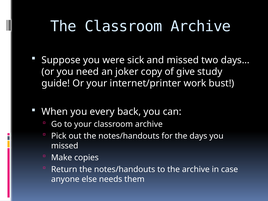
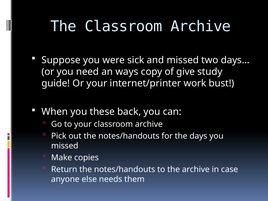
joker: joker -> ways
every: every -> these
